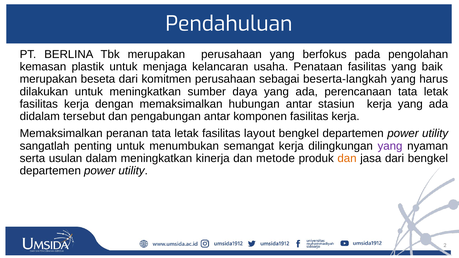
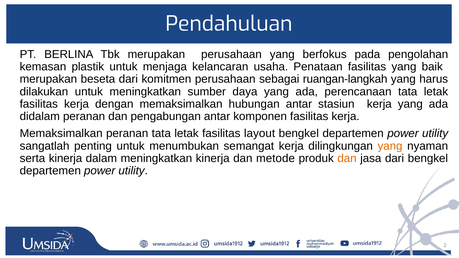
beserta-langkah: beserta-langkah -> ruangan-langkah
didalam tersebut: tersebut -> peranan
yang at (390, 146) colour: purple -> orange
serta usulan: usulan -> kinerja
